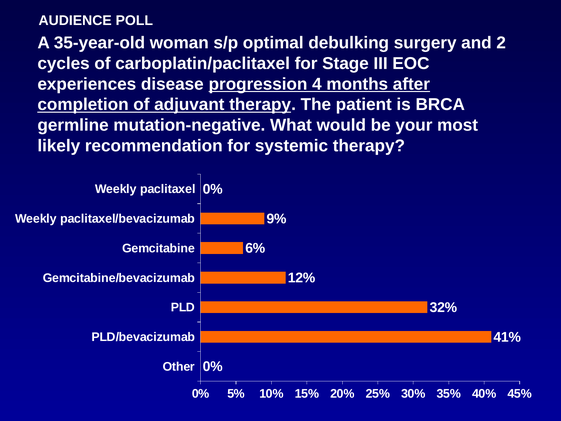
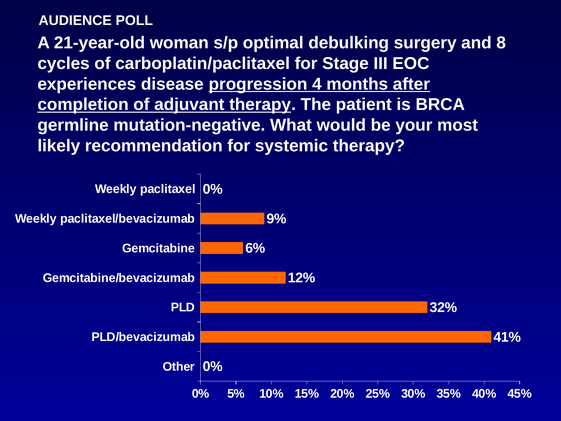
35-year-old: 35-year-old -> 21-year-old
2: 2 -> 8
